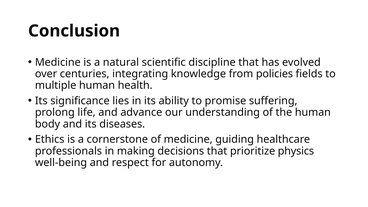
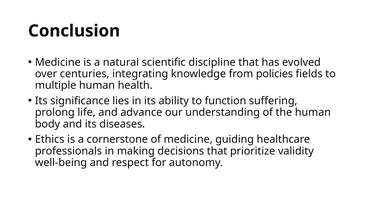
promise: promise -> function
physics: physics -> validity
